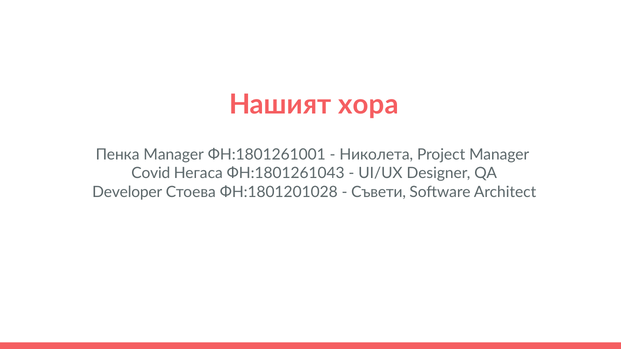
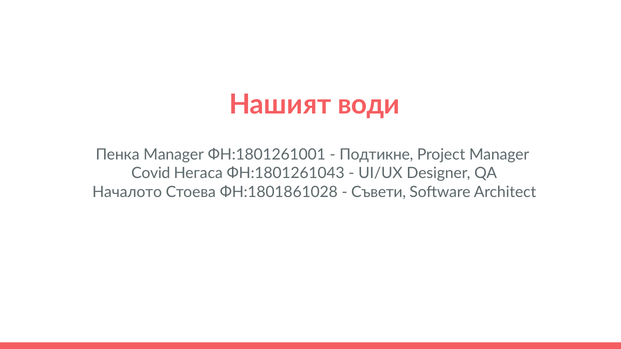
хора: хора -> води
Николета: Николета -> Подтикне
Developer: Developer -> Началото
ФН:1801201028: ФН:1801201028 -> ФН:1801861028
